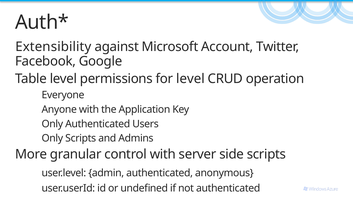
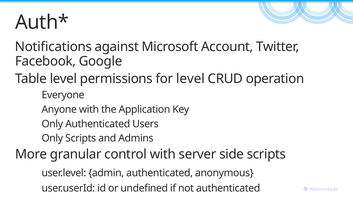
Extensibility: Extensibility -> Notifications
